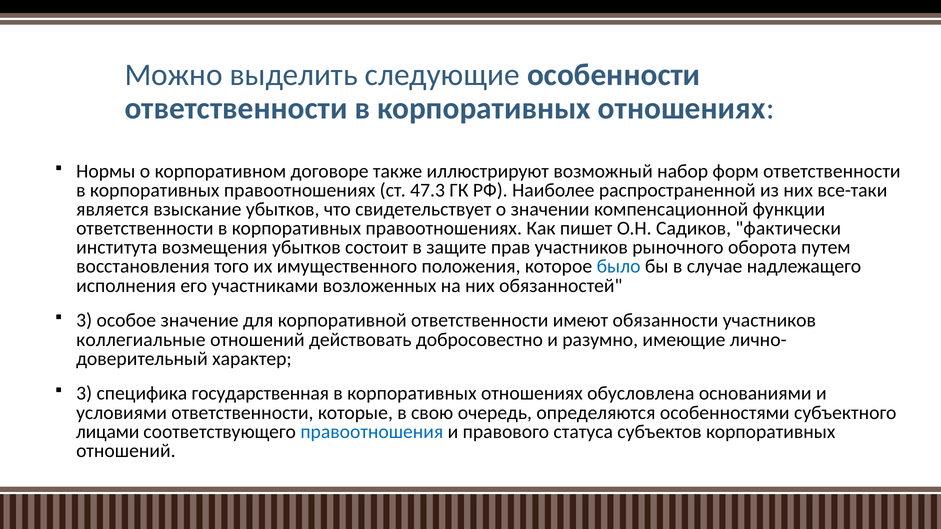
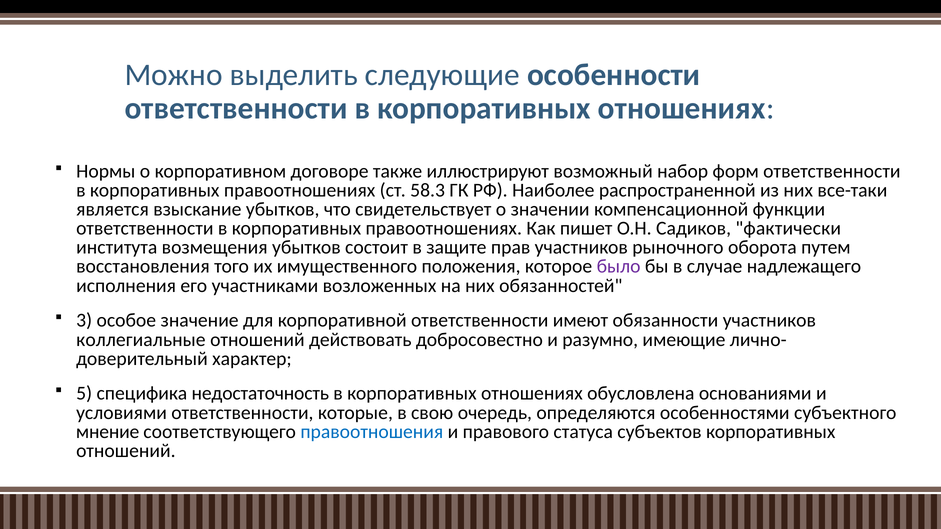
47.3: 47.3 -> 58.3
было colour: blue -> purple
3 at (84, 394): 3 -> 5
государственная: государственная -> недостаточность
лицами: лицами -> мнение
